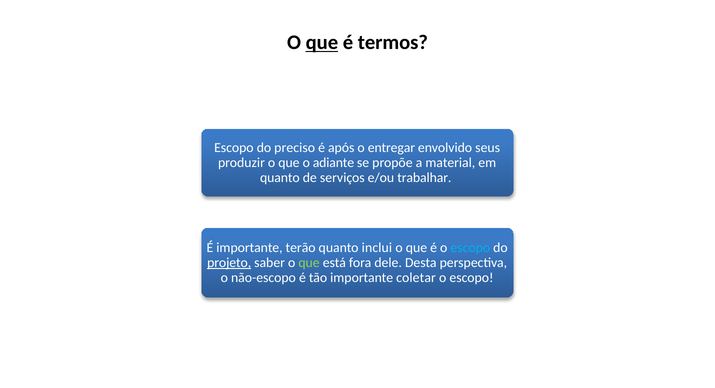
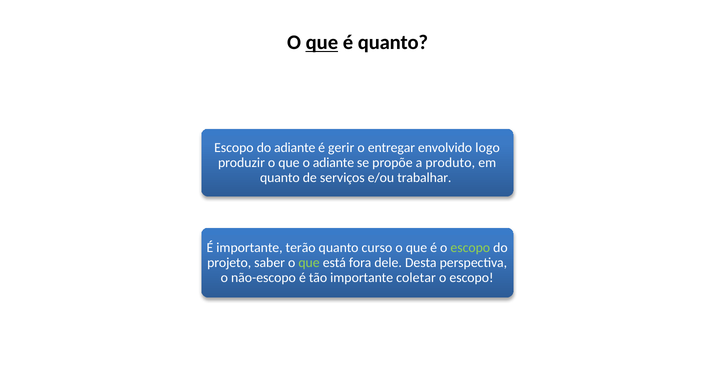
é termos: termos -> quanto
do preciso: preciso -> adiante
após: após -> gerir
seus: seus -> logo
material: material -> produto
inclui: inclui -> curso
escopo at (470, 248) colour: light blue -> light green
projeto underline: present -> none
